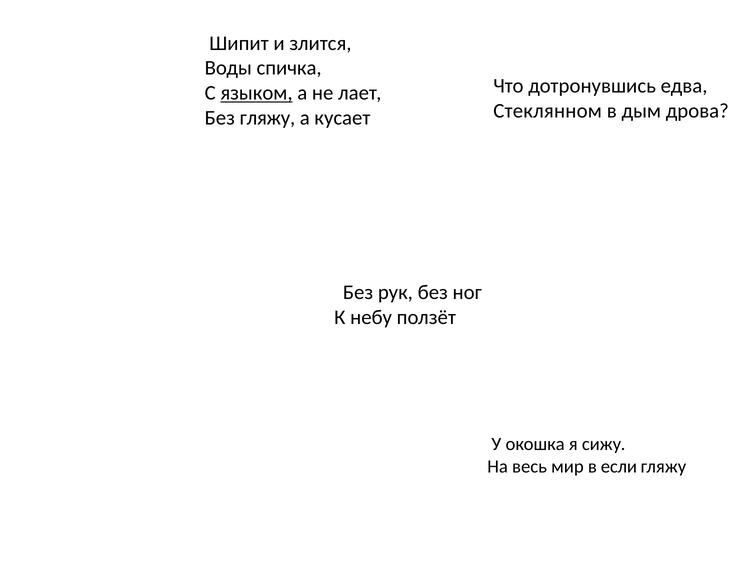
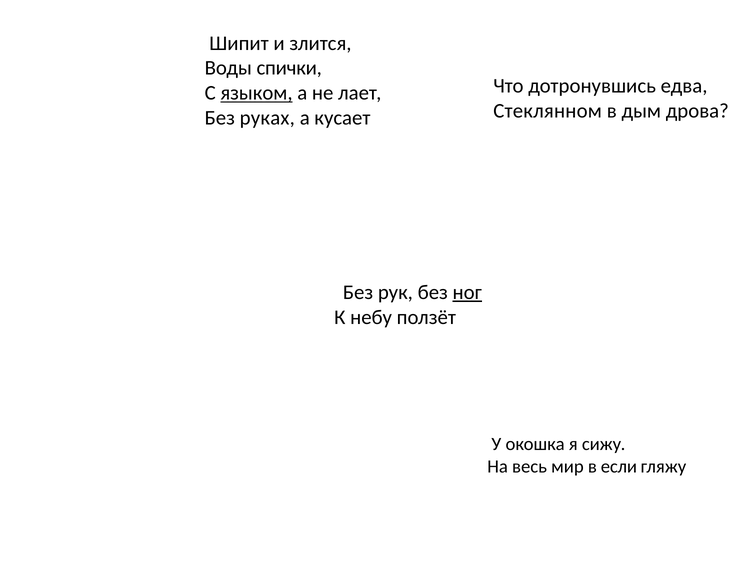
спичка: спичка -> спички
Без гляжу: гляжу -> руках
ног underline: none -> present
